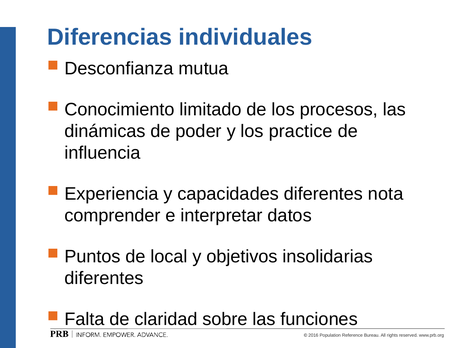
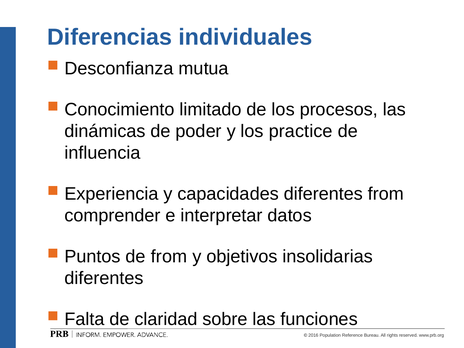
diferentes nota: nota -> from
de local: local -> from
